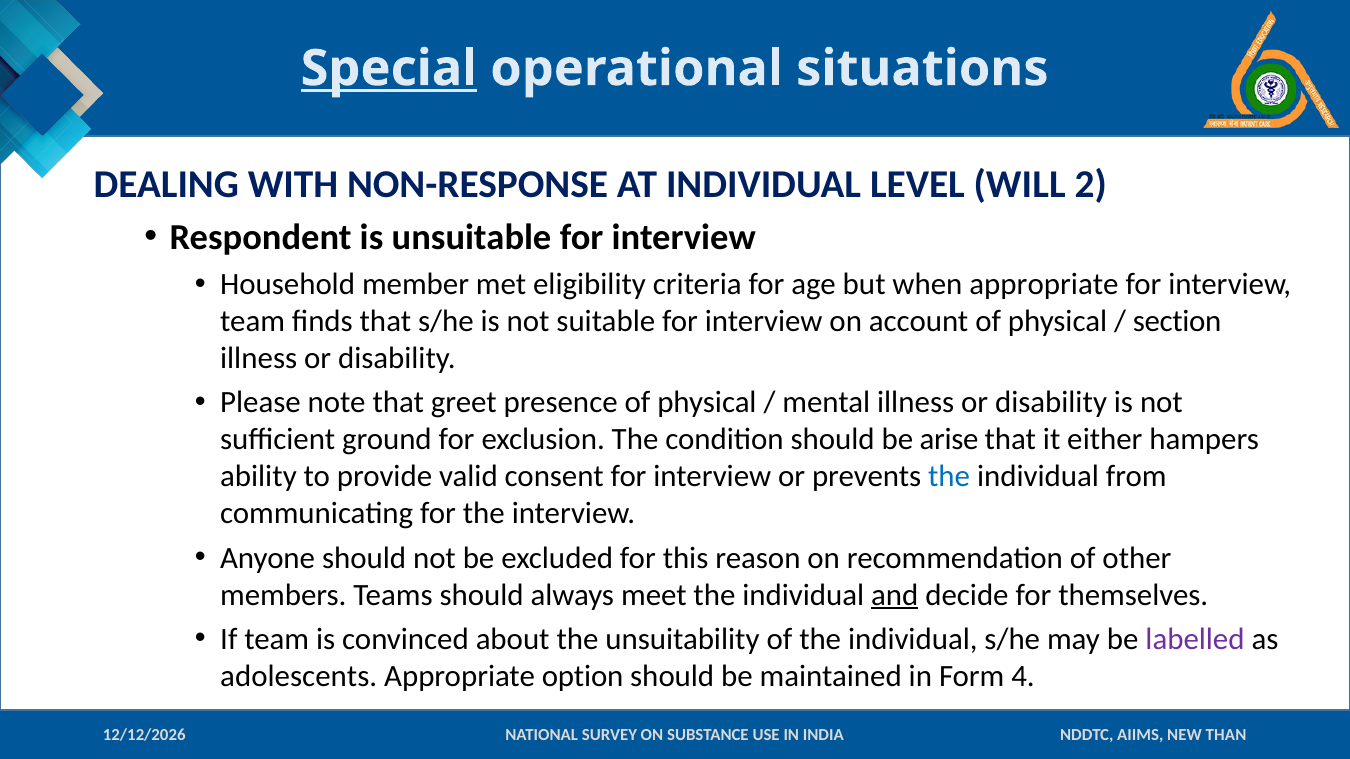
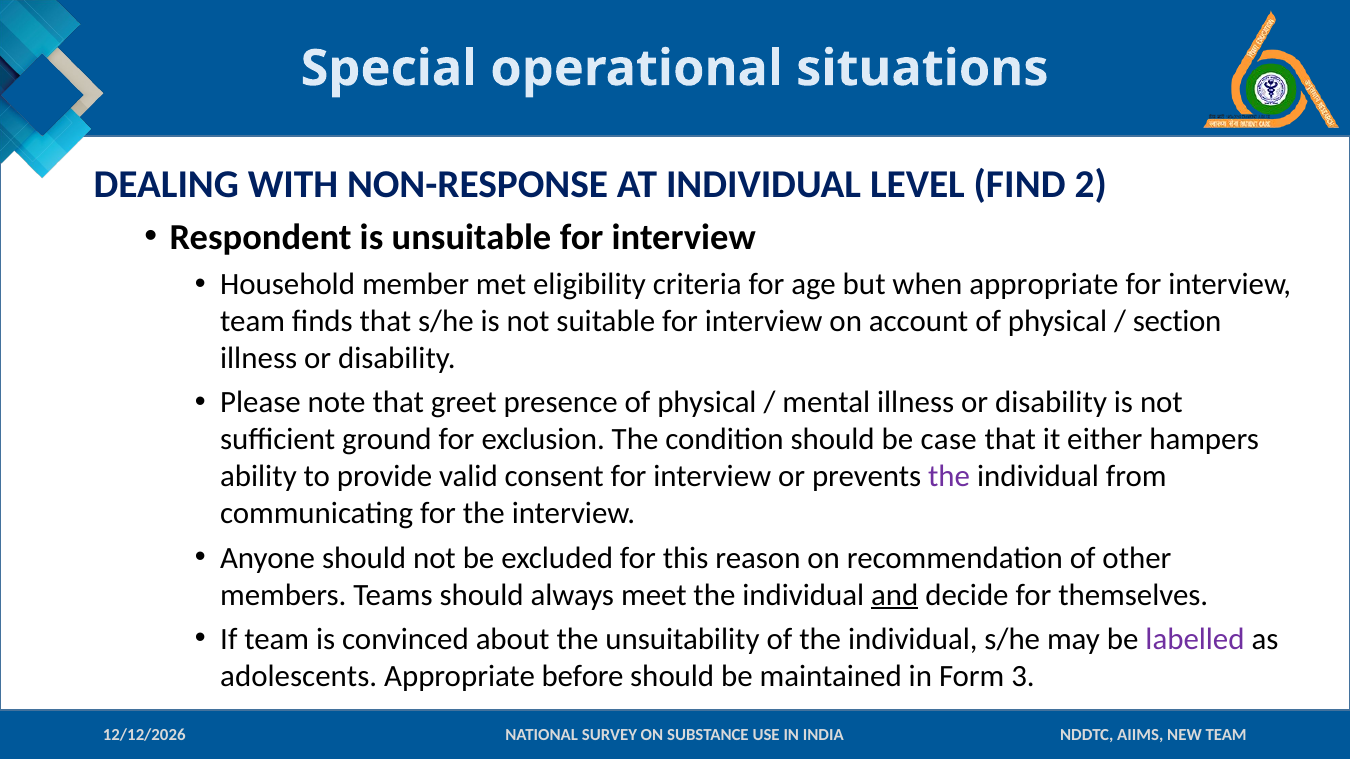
Special underline: present -> none
WILL: WILL -> FIND
arise: arise -> case
the at (949, 477) colour: blue -> purple
option: option -> before
4: 4 -> 3
NEW THAN: THAN -> TEAM
